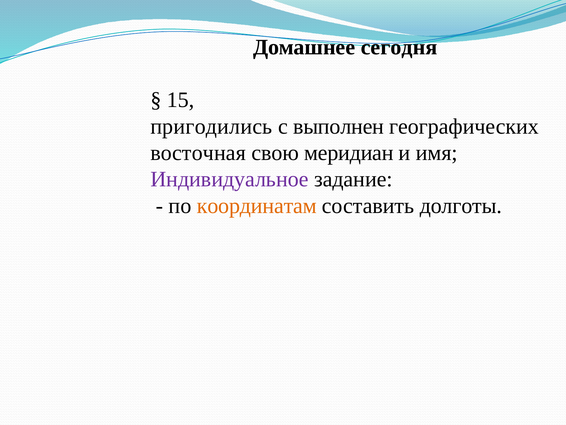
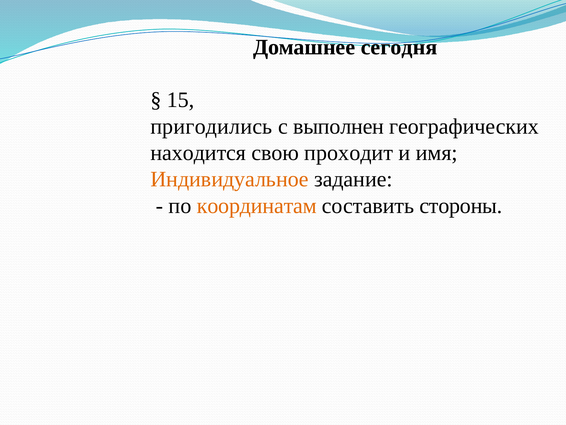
восточная: восточная -> находится
меридиан: меридиан -> проходит
Индивидуальное colour: purple -> orange
долготы: долготы -> стороны
